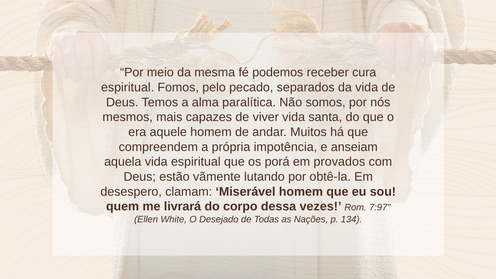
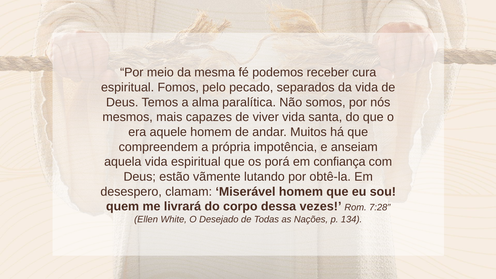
provados: provados -> confiança
7:97: 7:97 -> 7:28
